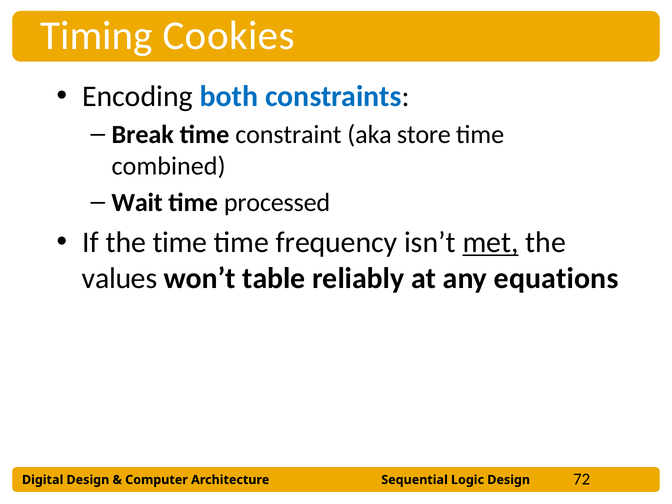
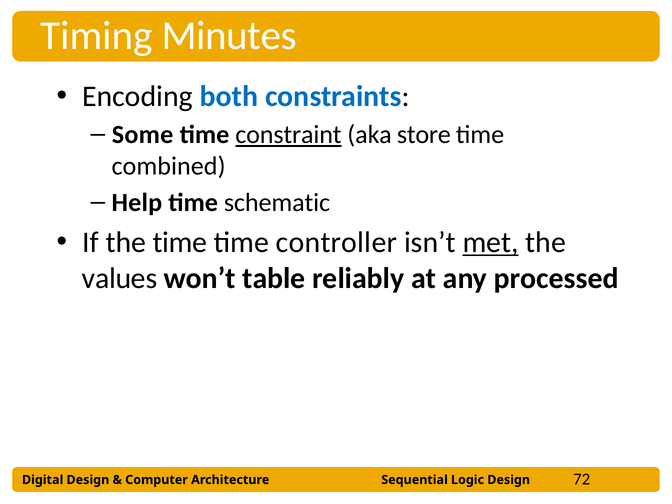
Cookies: Cookies -> Minutes
Break: Break -> Some
constraint underline: none -> present
Wait: Wait -> Help
processed: processed -> schematic
frequency: frequency -> controller
equations: equations -> processed
